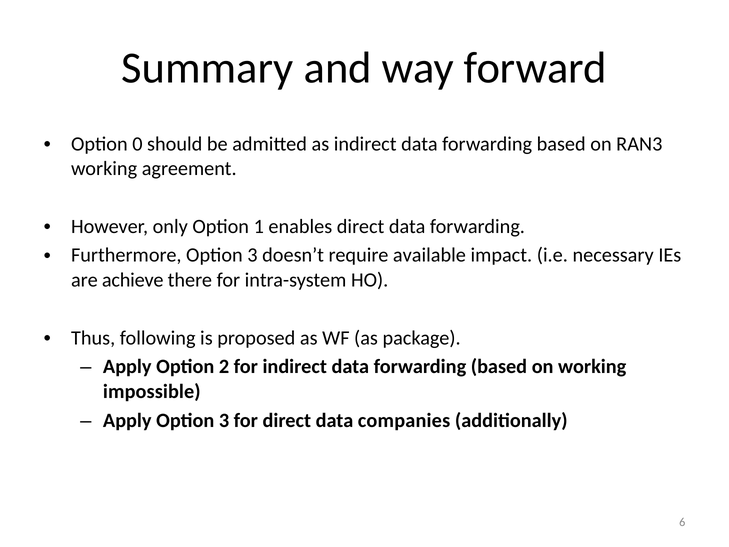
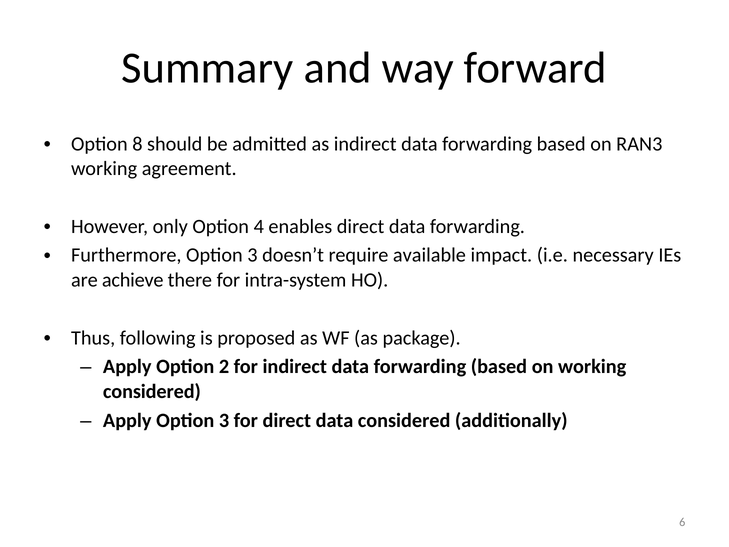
0: 0 -> 8
1: 1 -> 4
impossible at (152, 391): impossible -> considered
data companies: companies -> considered
